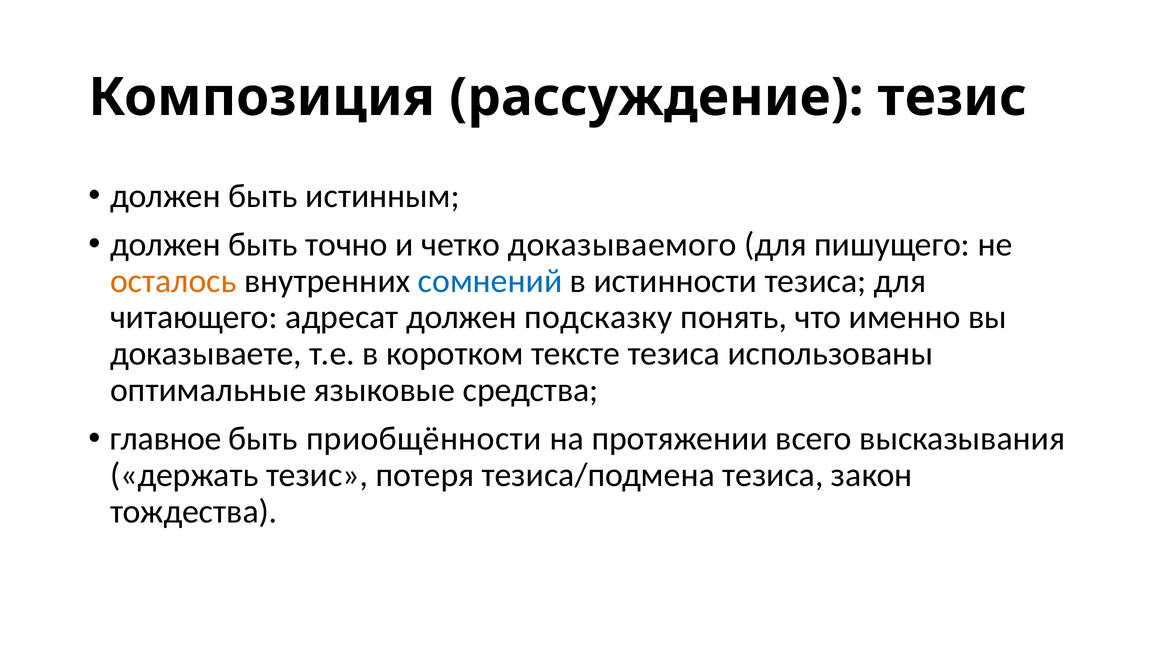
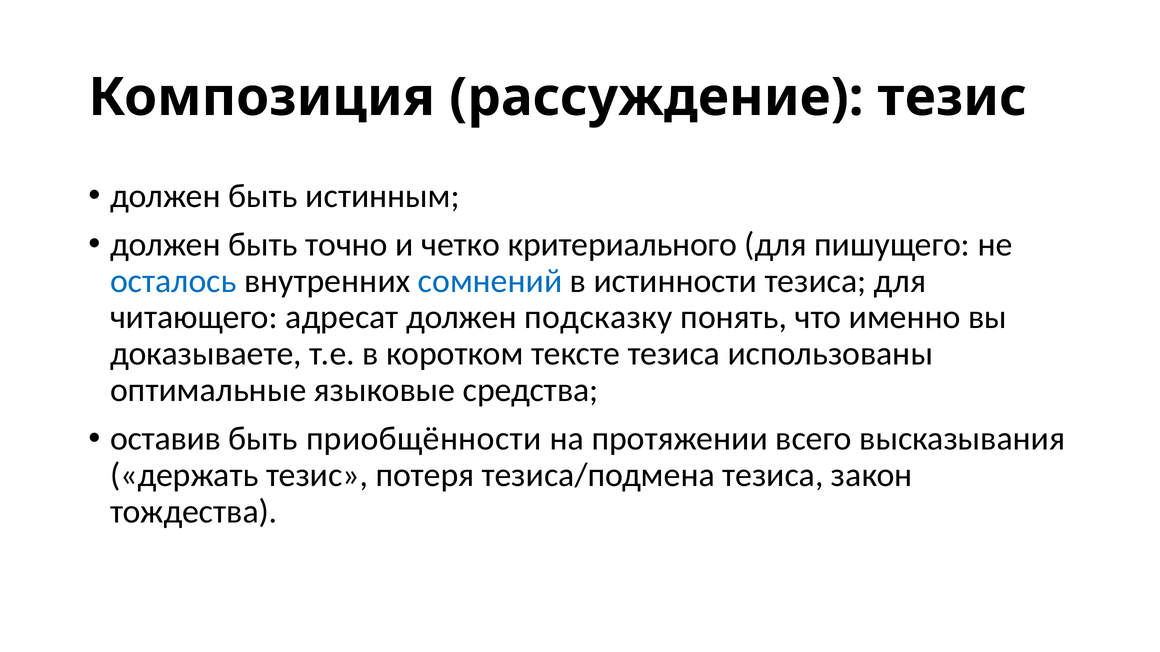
доказываемого: доказываемого -> критериального
осталось colour: orange -> blue
главное: главное -> оставив
